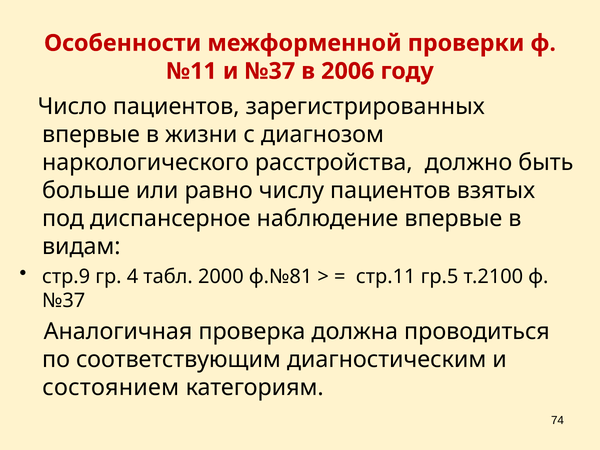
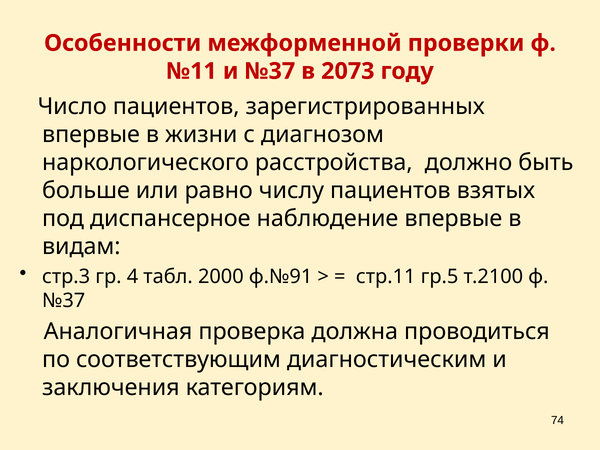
2006: 2006 -> 2073
стр.9: стр.9 -> стр.3
ф.№81: ф.№81 -> ф.№91
состоянием: состоянием -> заключения
